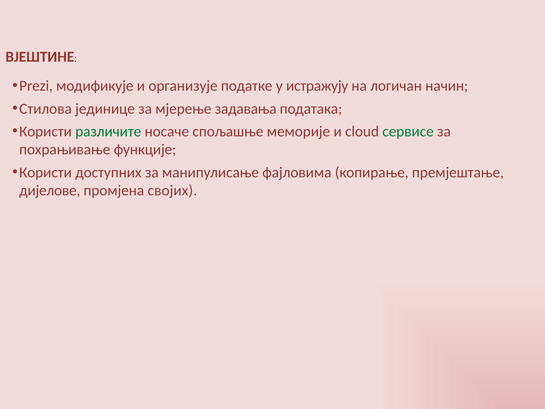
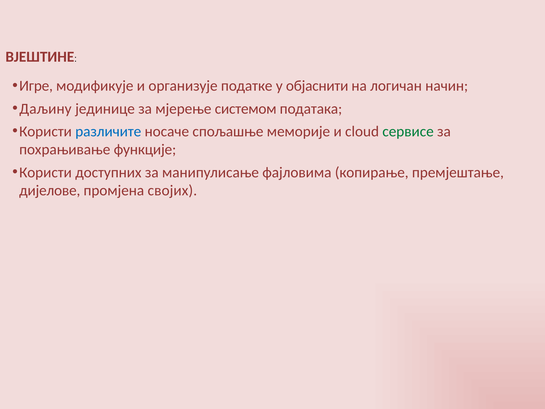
Prezi: Prezi -> Игре
истражују: истражују -> објаснити
Стилова: Стилова -> Даљину
задавања: задавања -> системом
различите colour: green -> blue
